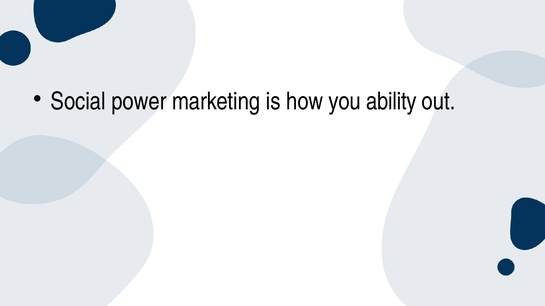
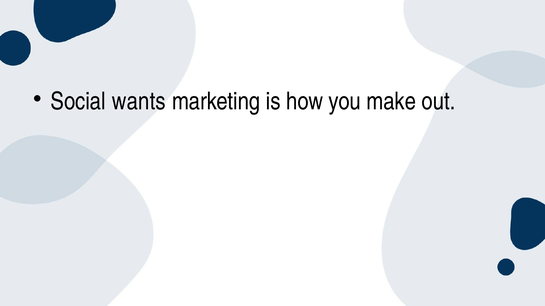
power: power -> wants
ability: ability -> make
